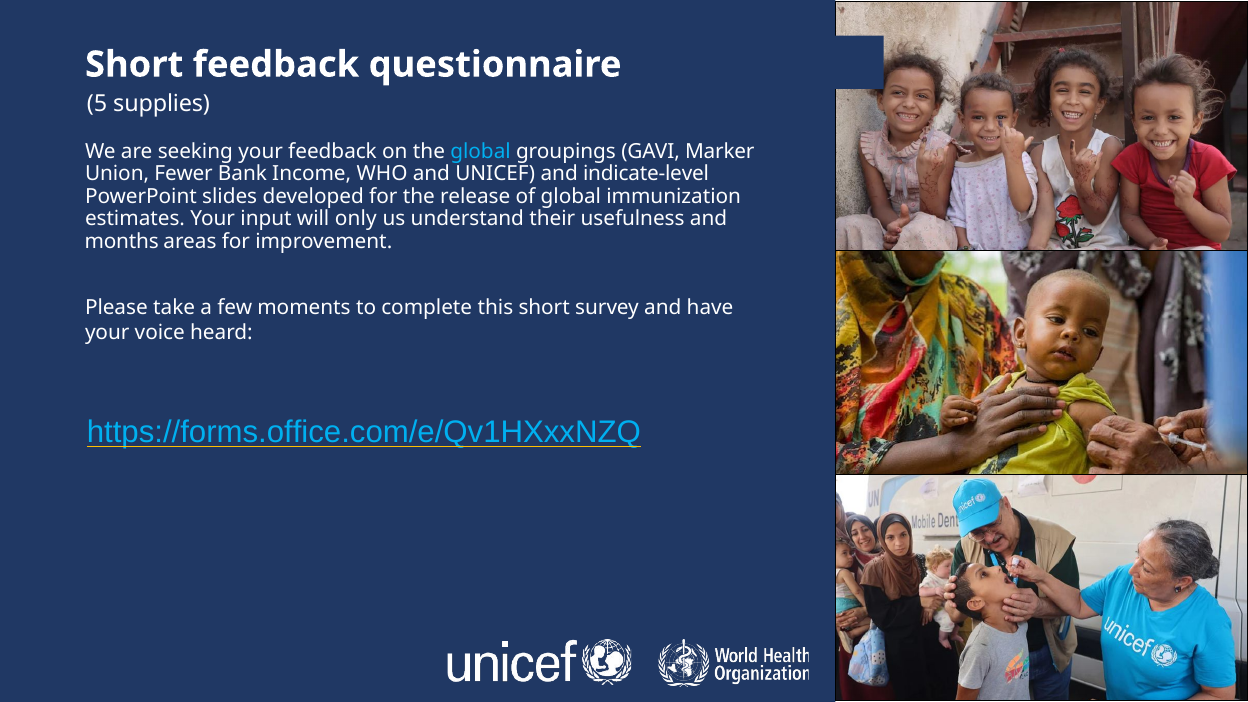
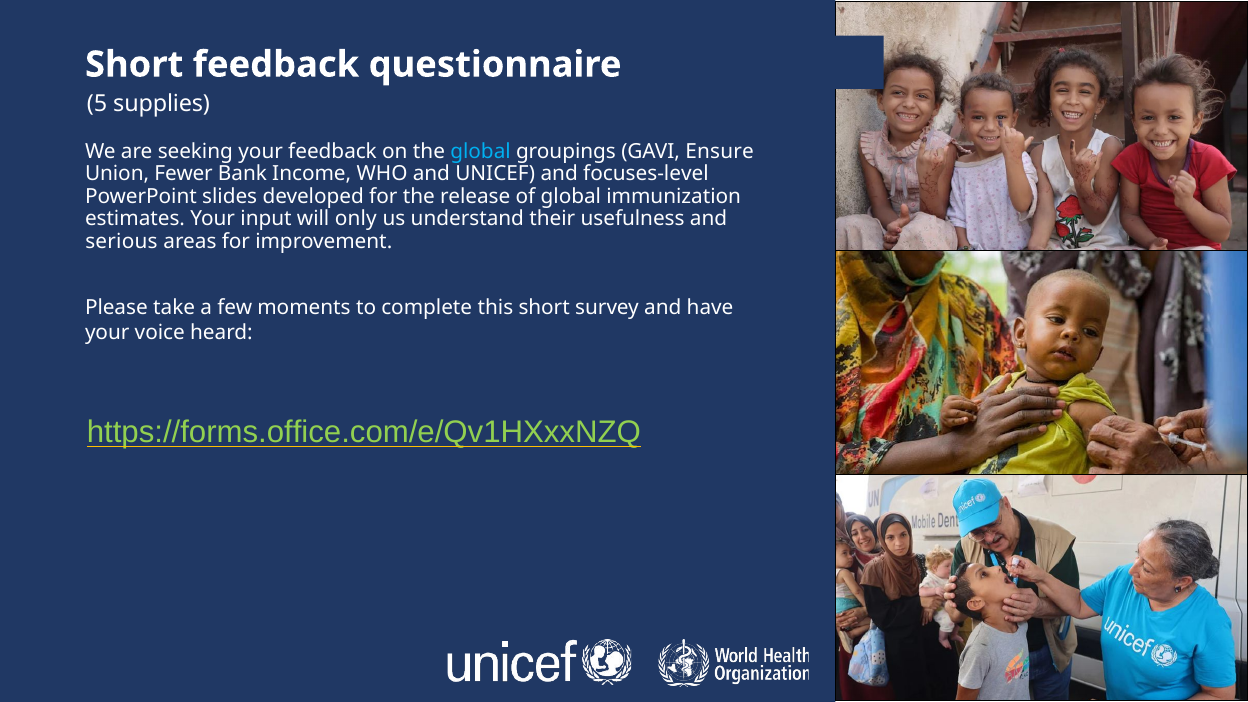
Marker: Marker -> Ensure
indicate-level: indicate-level -> focuses-level
months: months -> serious
https://forms.office.com/e/Qv1HXxxNZQ colour: light blue -> light green
